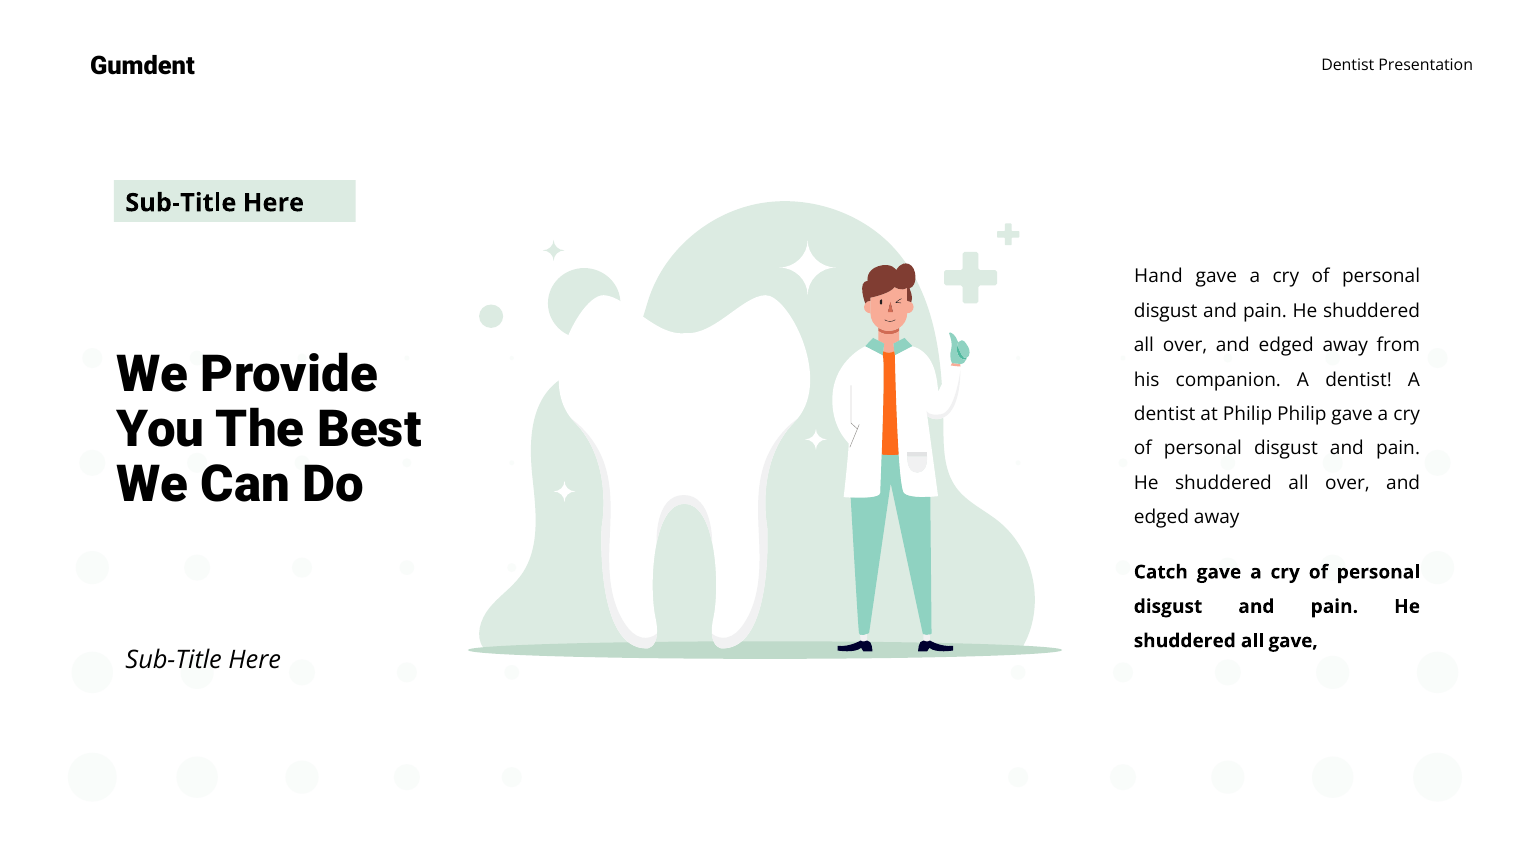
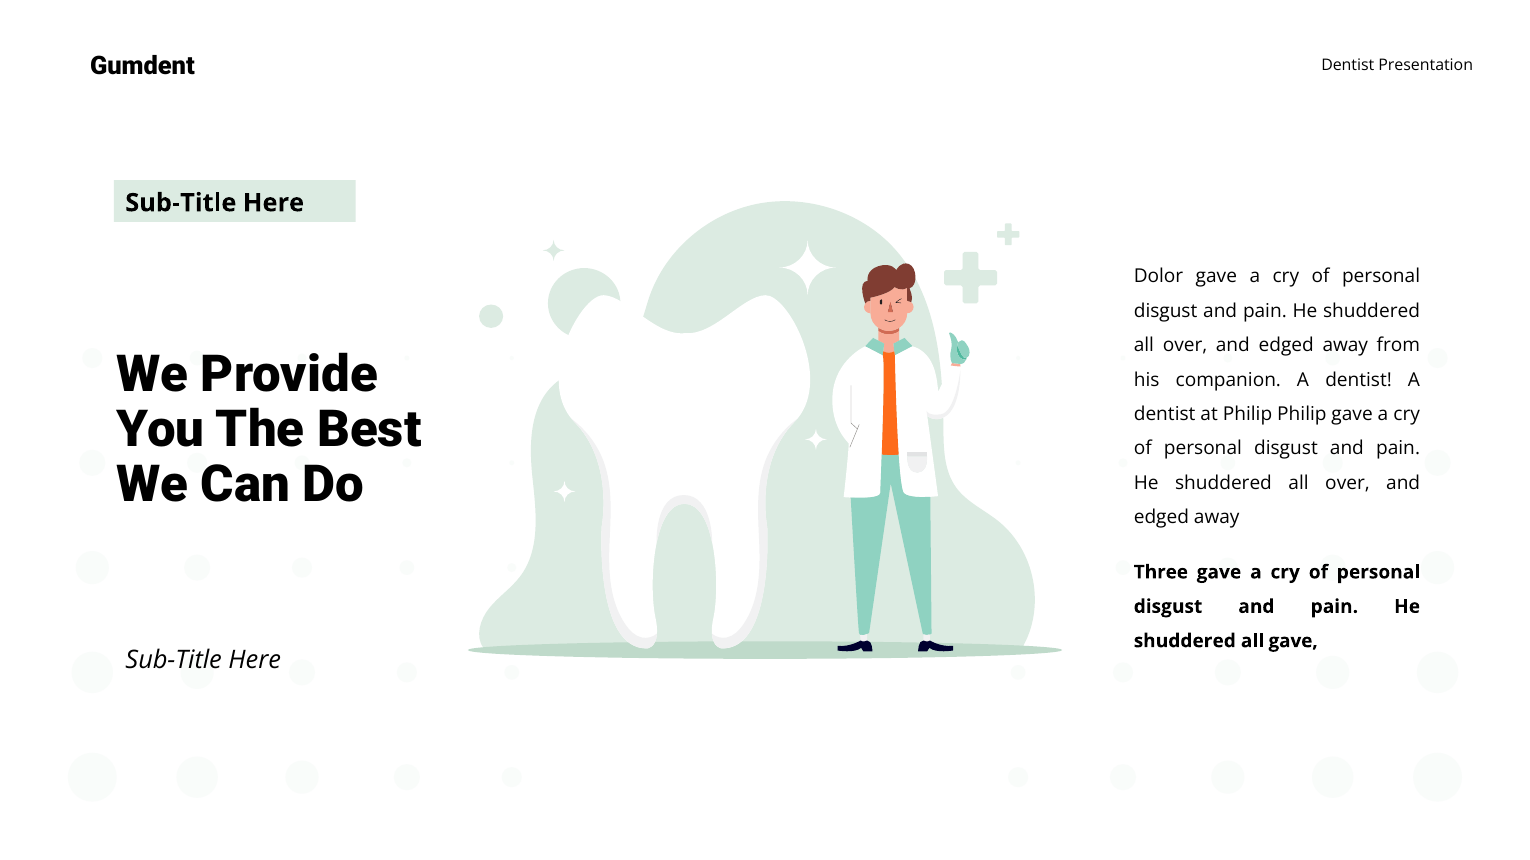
Hand: Hand -> Dolor
Catch: Catch -> Three
